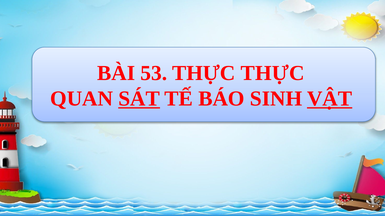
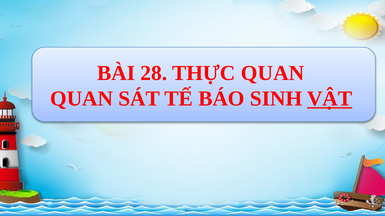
53: 53 -> 28
THỰC THỰC: THỰC -> QUAN
SÁT underline: present -> none
